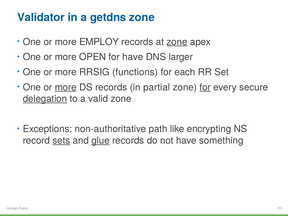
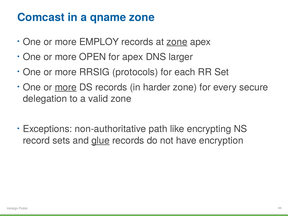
Validator: Validator -> Comcast
getdns: getdns -> qname
for have: have -> apex
functions: functions -> protocols
partial: partial -> harder
for at (205, 87) underline: present -> none
delegation underline: present -> none
sets underline: present -> none
something: something -> encryption
